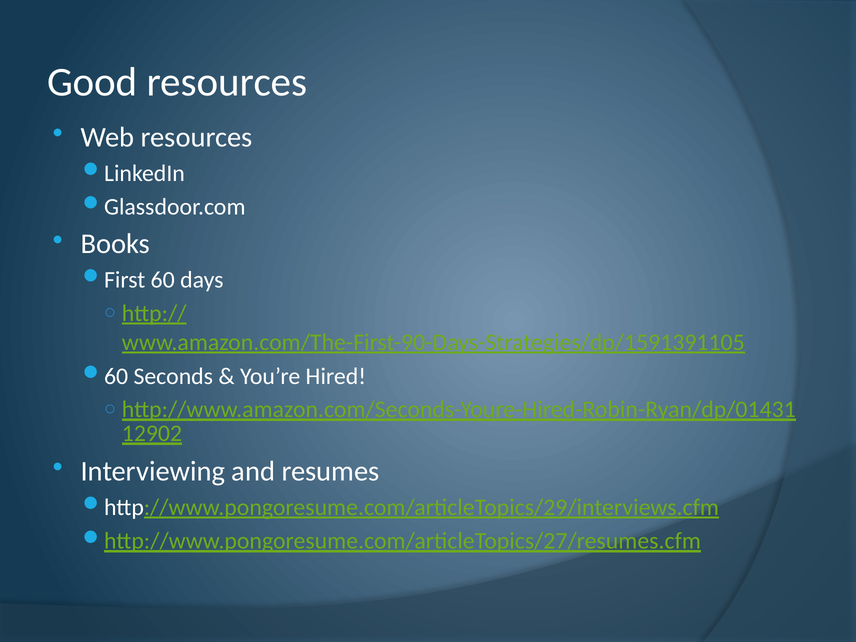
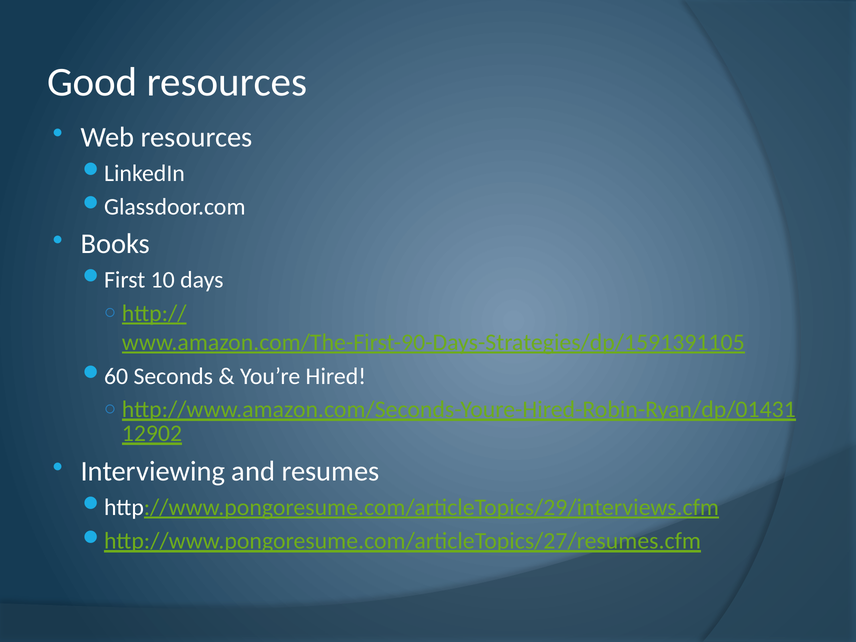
60: 60 -> 10
